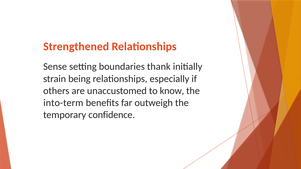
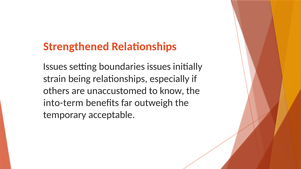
Sense at (55, 67): Sense -> Issues
boundaries thank: thank -> issues
confidence: confidence -> acceptable
